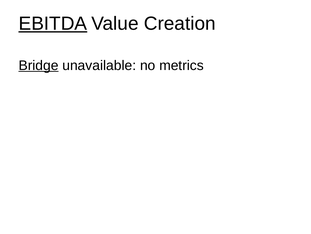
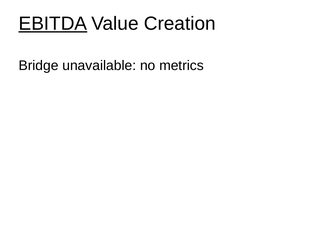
Bridge underline: present -> none
